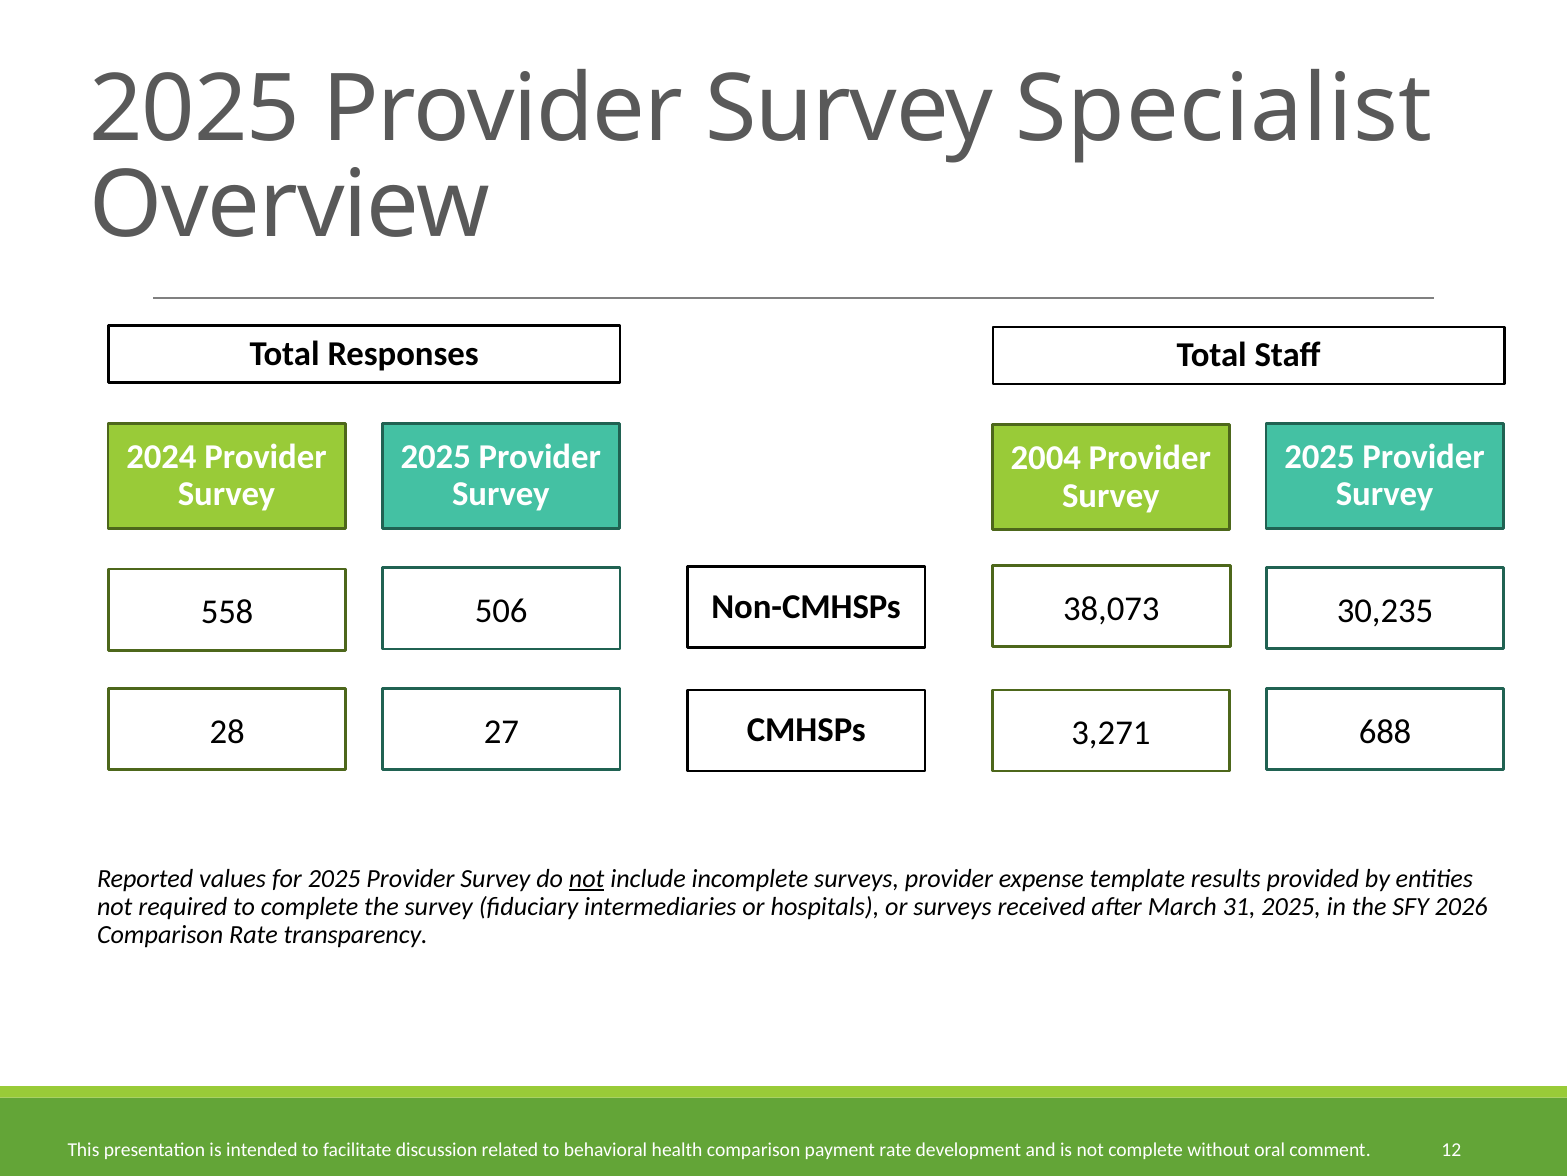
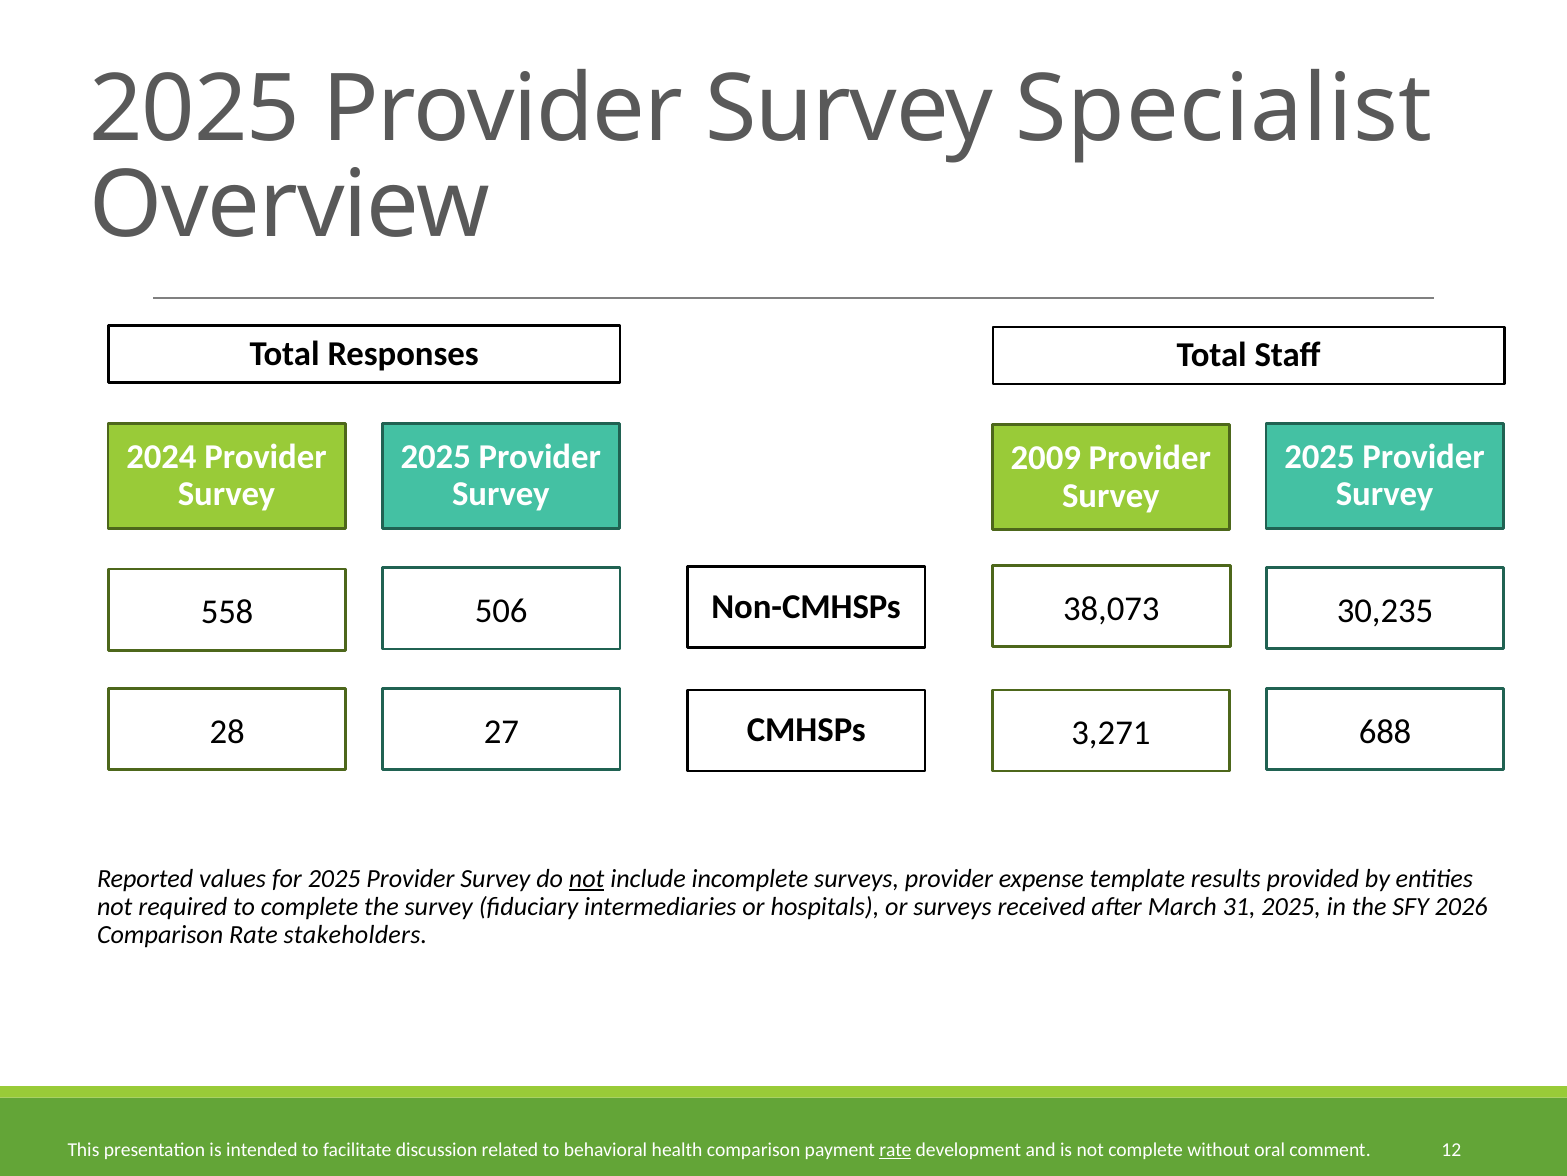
2004: 2004 -> 2009
transparency: transparency -> stakeholders
rate at (895, 1149) underline: none -> present
